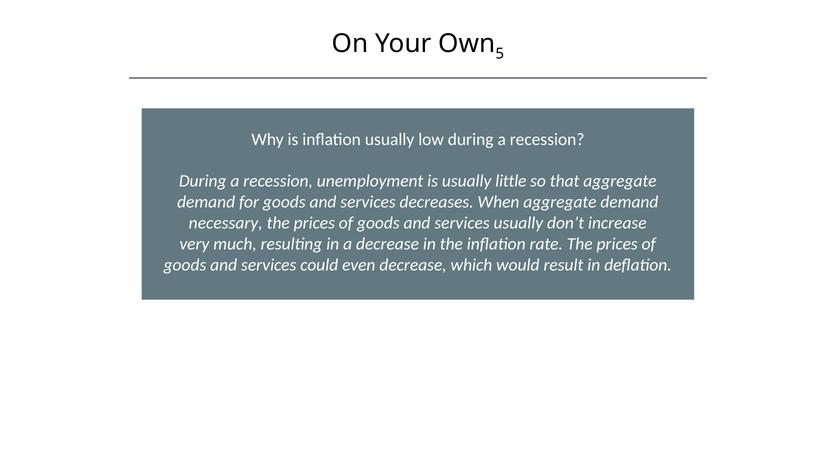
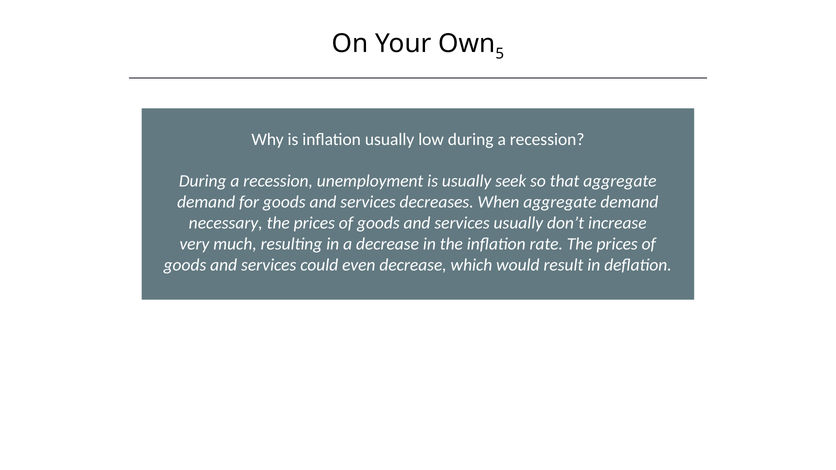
little: little -> seek
